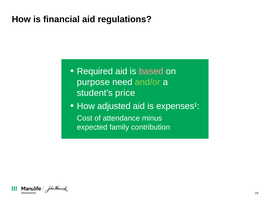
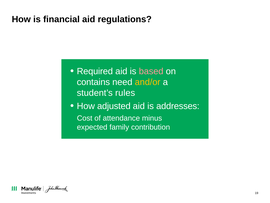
purpose: purpose -> contains
and/or colour: light green -> yellow
price: price -> rules
expenses¹: expenses¹ -> addresses
